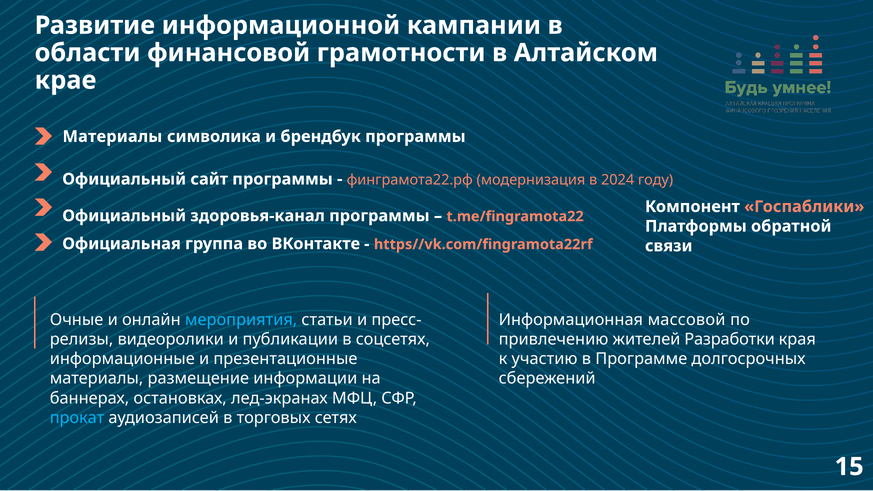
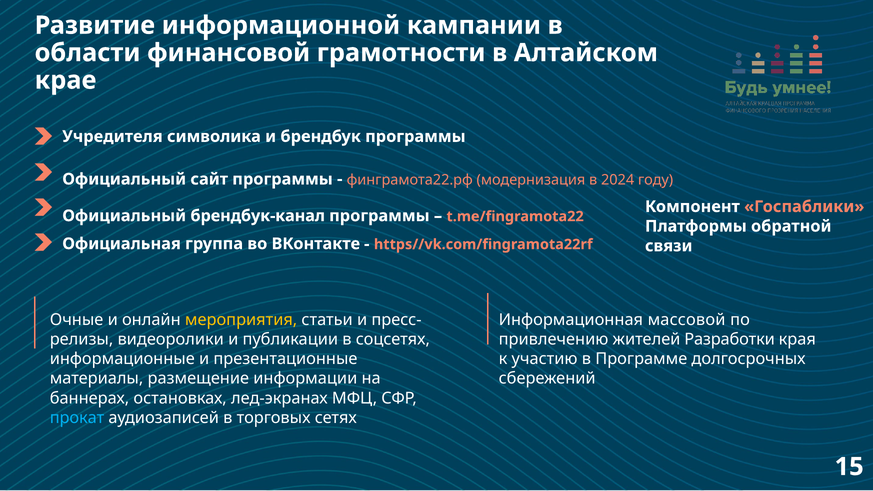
Материалы at (112, 137): Материалы -> Учредителя
здоровья-канал: здоровья-канал -> брендбук-канал
мероприятия colour: light blue -> yellow
